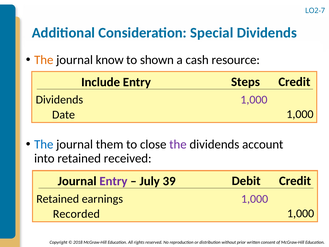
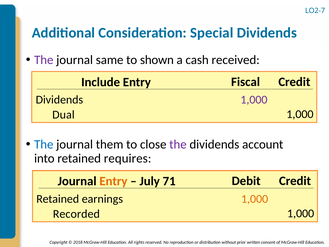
The at (44, 60) colour: orange -> purple
know: know -> same
resource: resource -> received
Steps: Steps -> Fiscal
Date: Date -> Dual
received: received -> requires
Entry at (113, 181) colour: purple -> orange
39: 39 -> 71
1,000 at (255, 199) colour: purple -> orange
